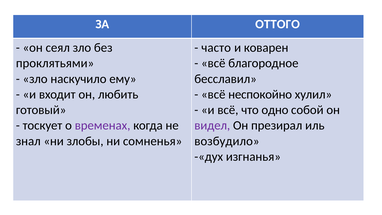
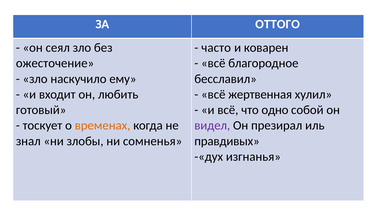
проклятьями: проклятьями -> ожесточение
неспокойно: неспокойно -> жертвенная
временах colour: purple -> orange
возбудило: возбудило -> правдивых
